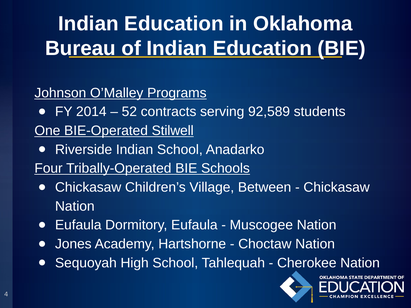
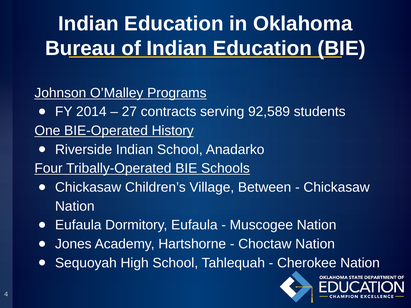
52: 52 -> 27
Stilwell: Stilwell -> History
